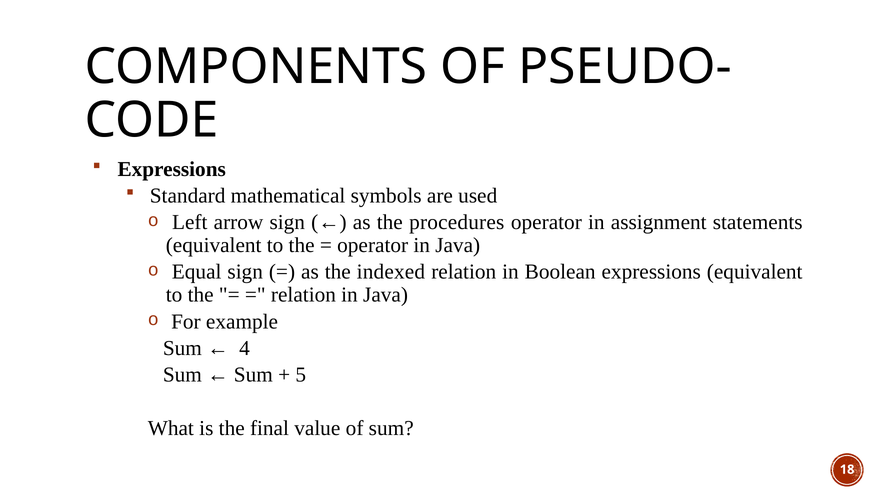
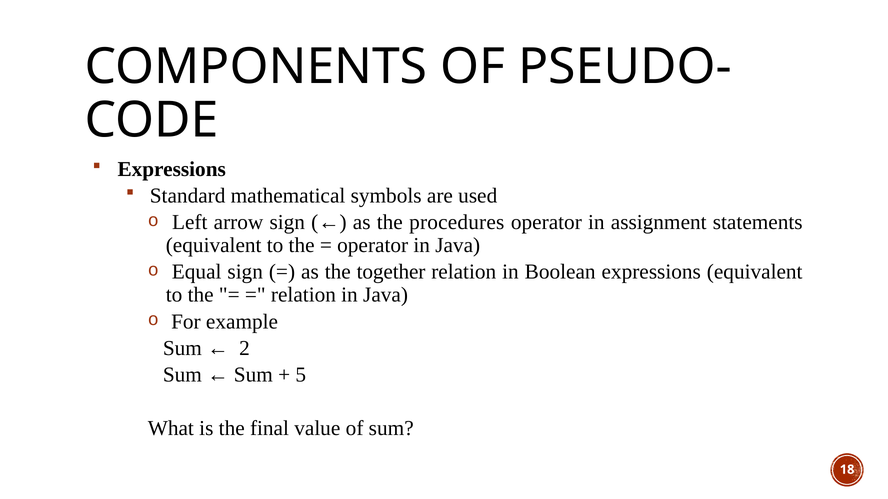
indexed: indexed -> together
4: 4 -> 2
